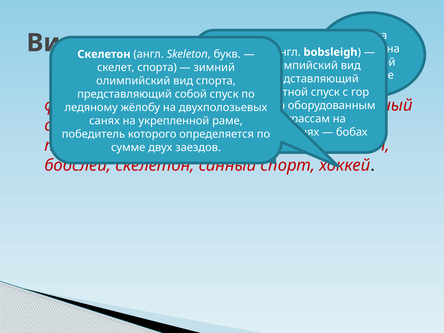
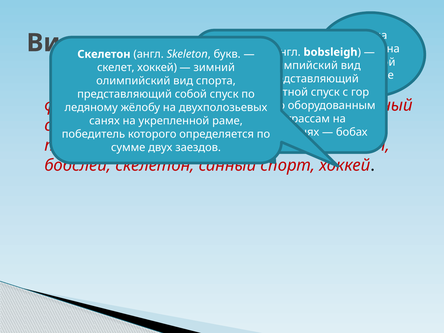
скелет спорта: спорта -> хоккей
